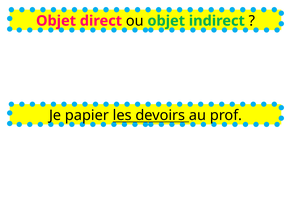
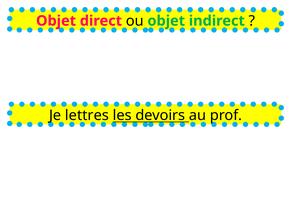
papier: papier -> lettres
